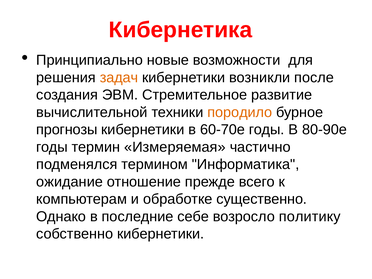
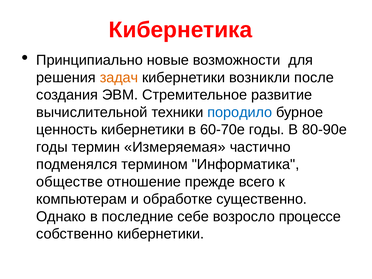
породило colour: orange -> blue
прогнозы: прогнозы -> ценность
ожидание: ожидание -> обществе
политику: политику -> процессе
